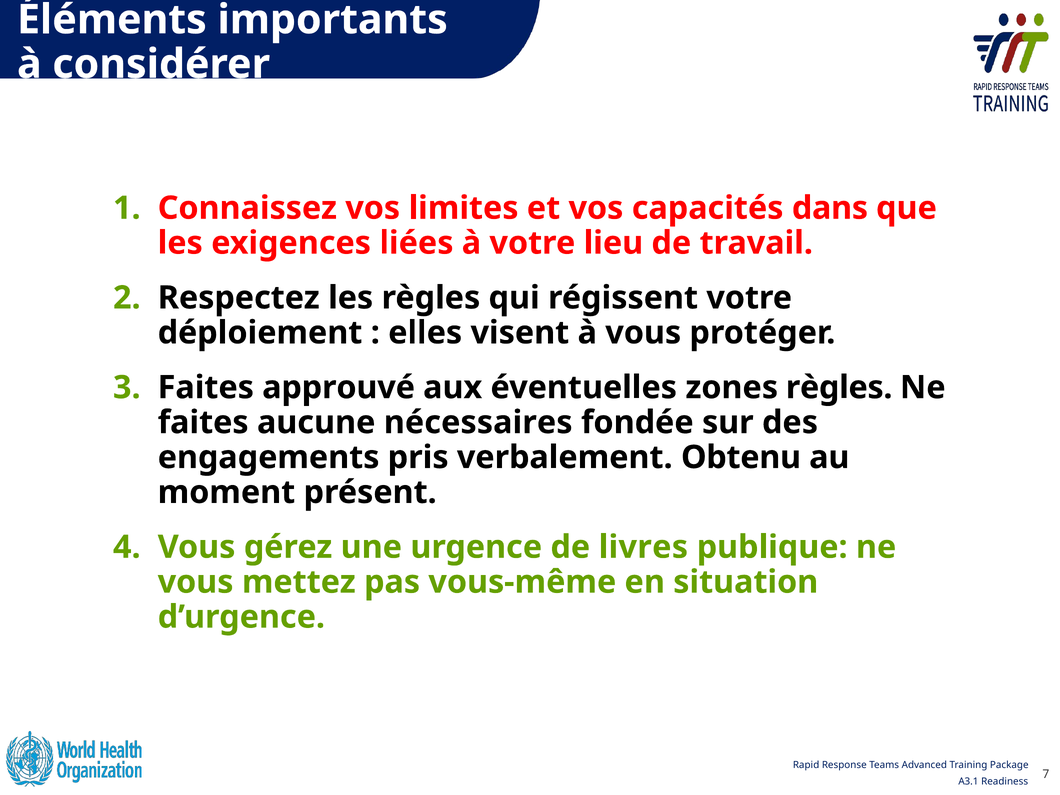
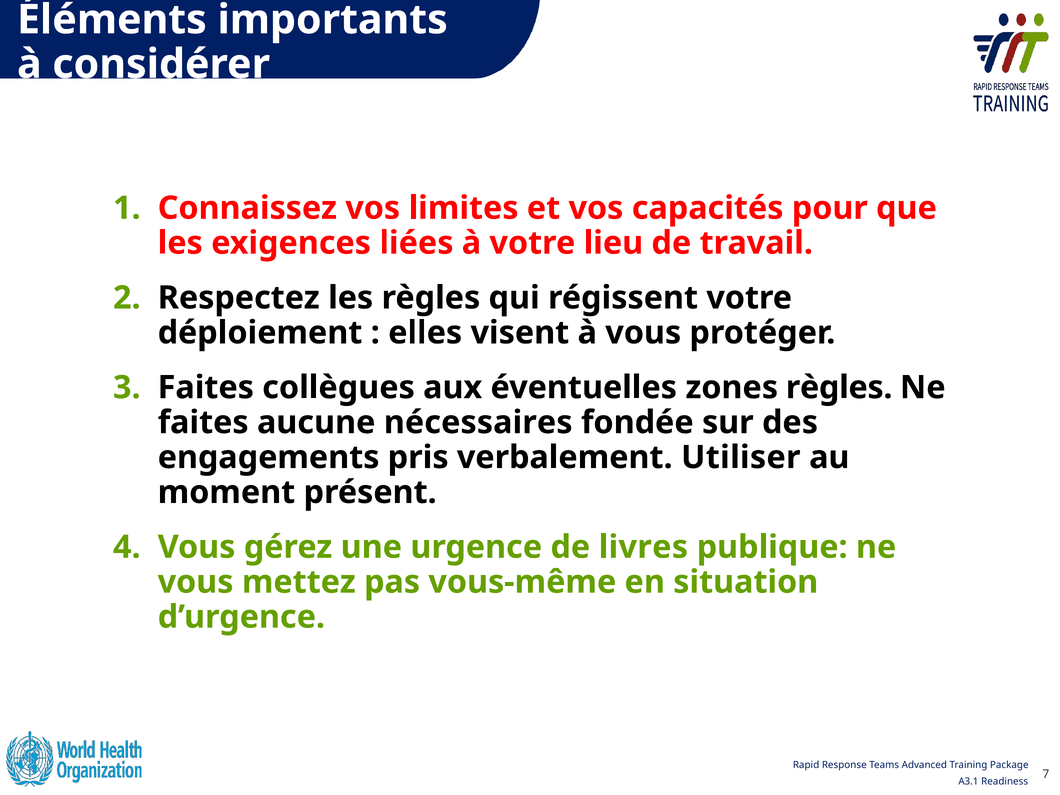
dans: dans -> pour
approuvé: approuvé -> collègues
Obtenu: Obtenu -> Utiliser
